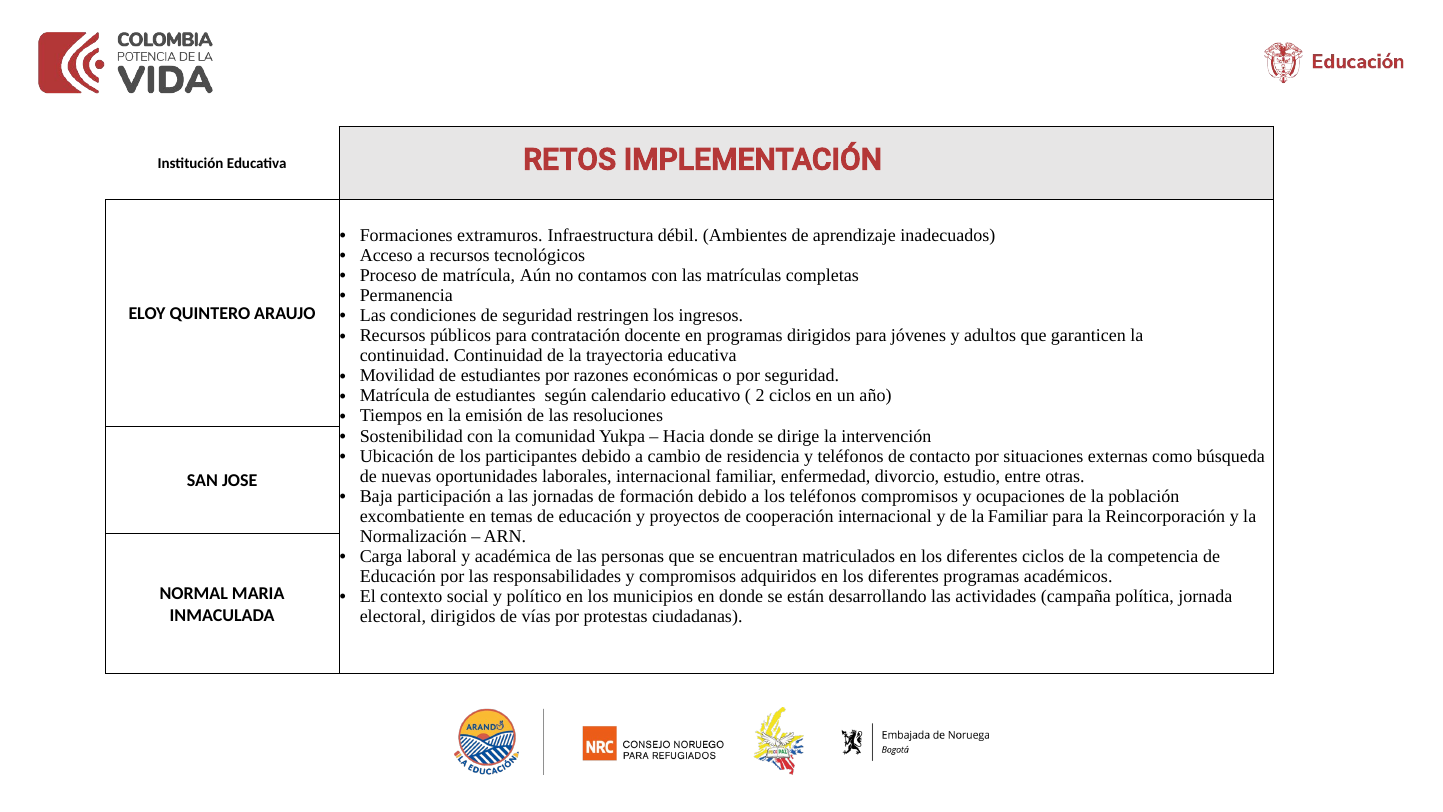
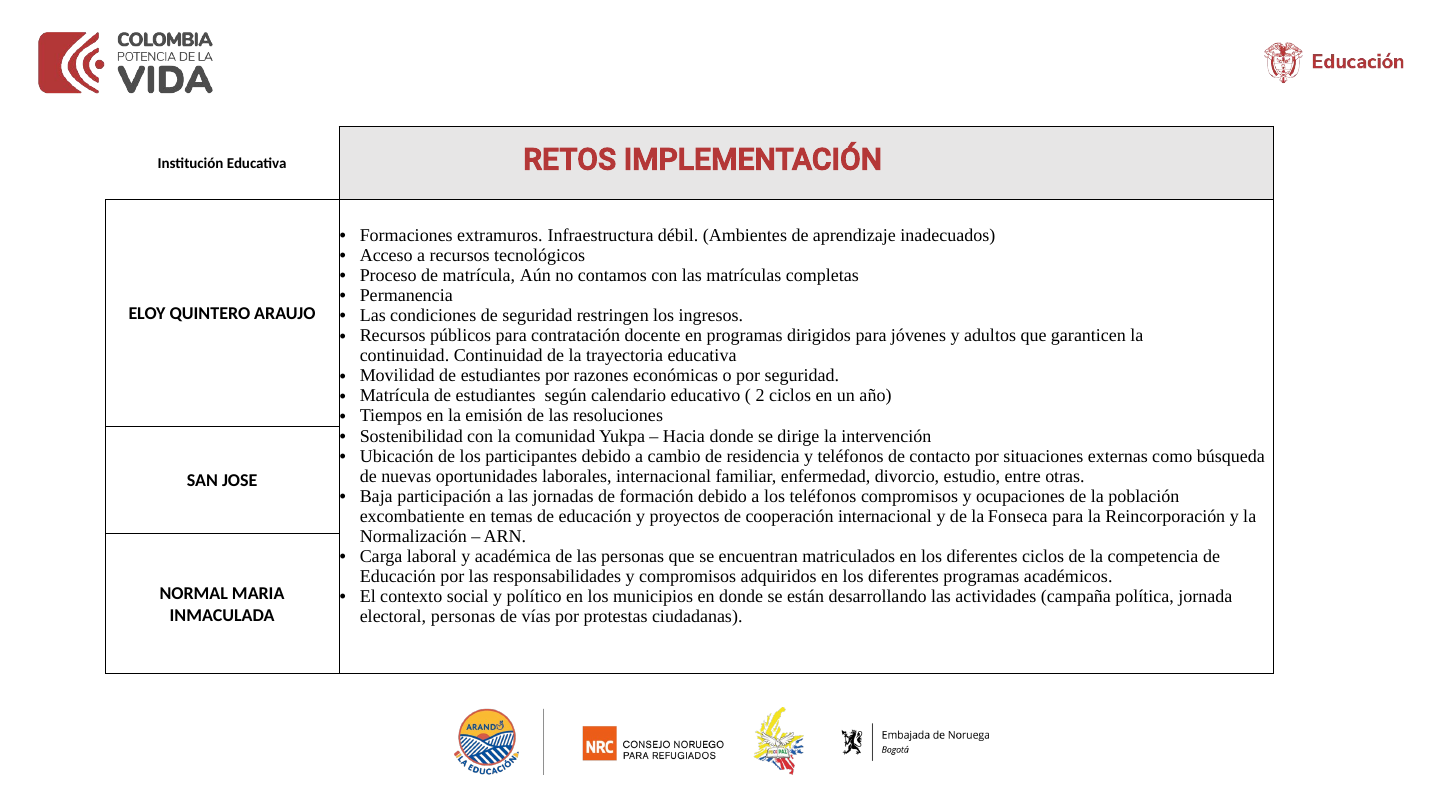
la Familiar: Familiar -> Fonseca
electoral dirigidos: dirigidos -> personas
